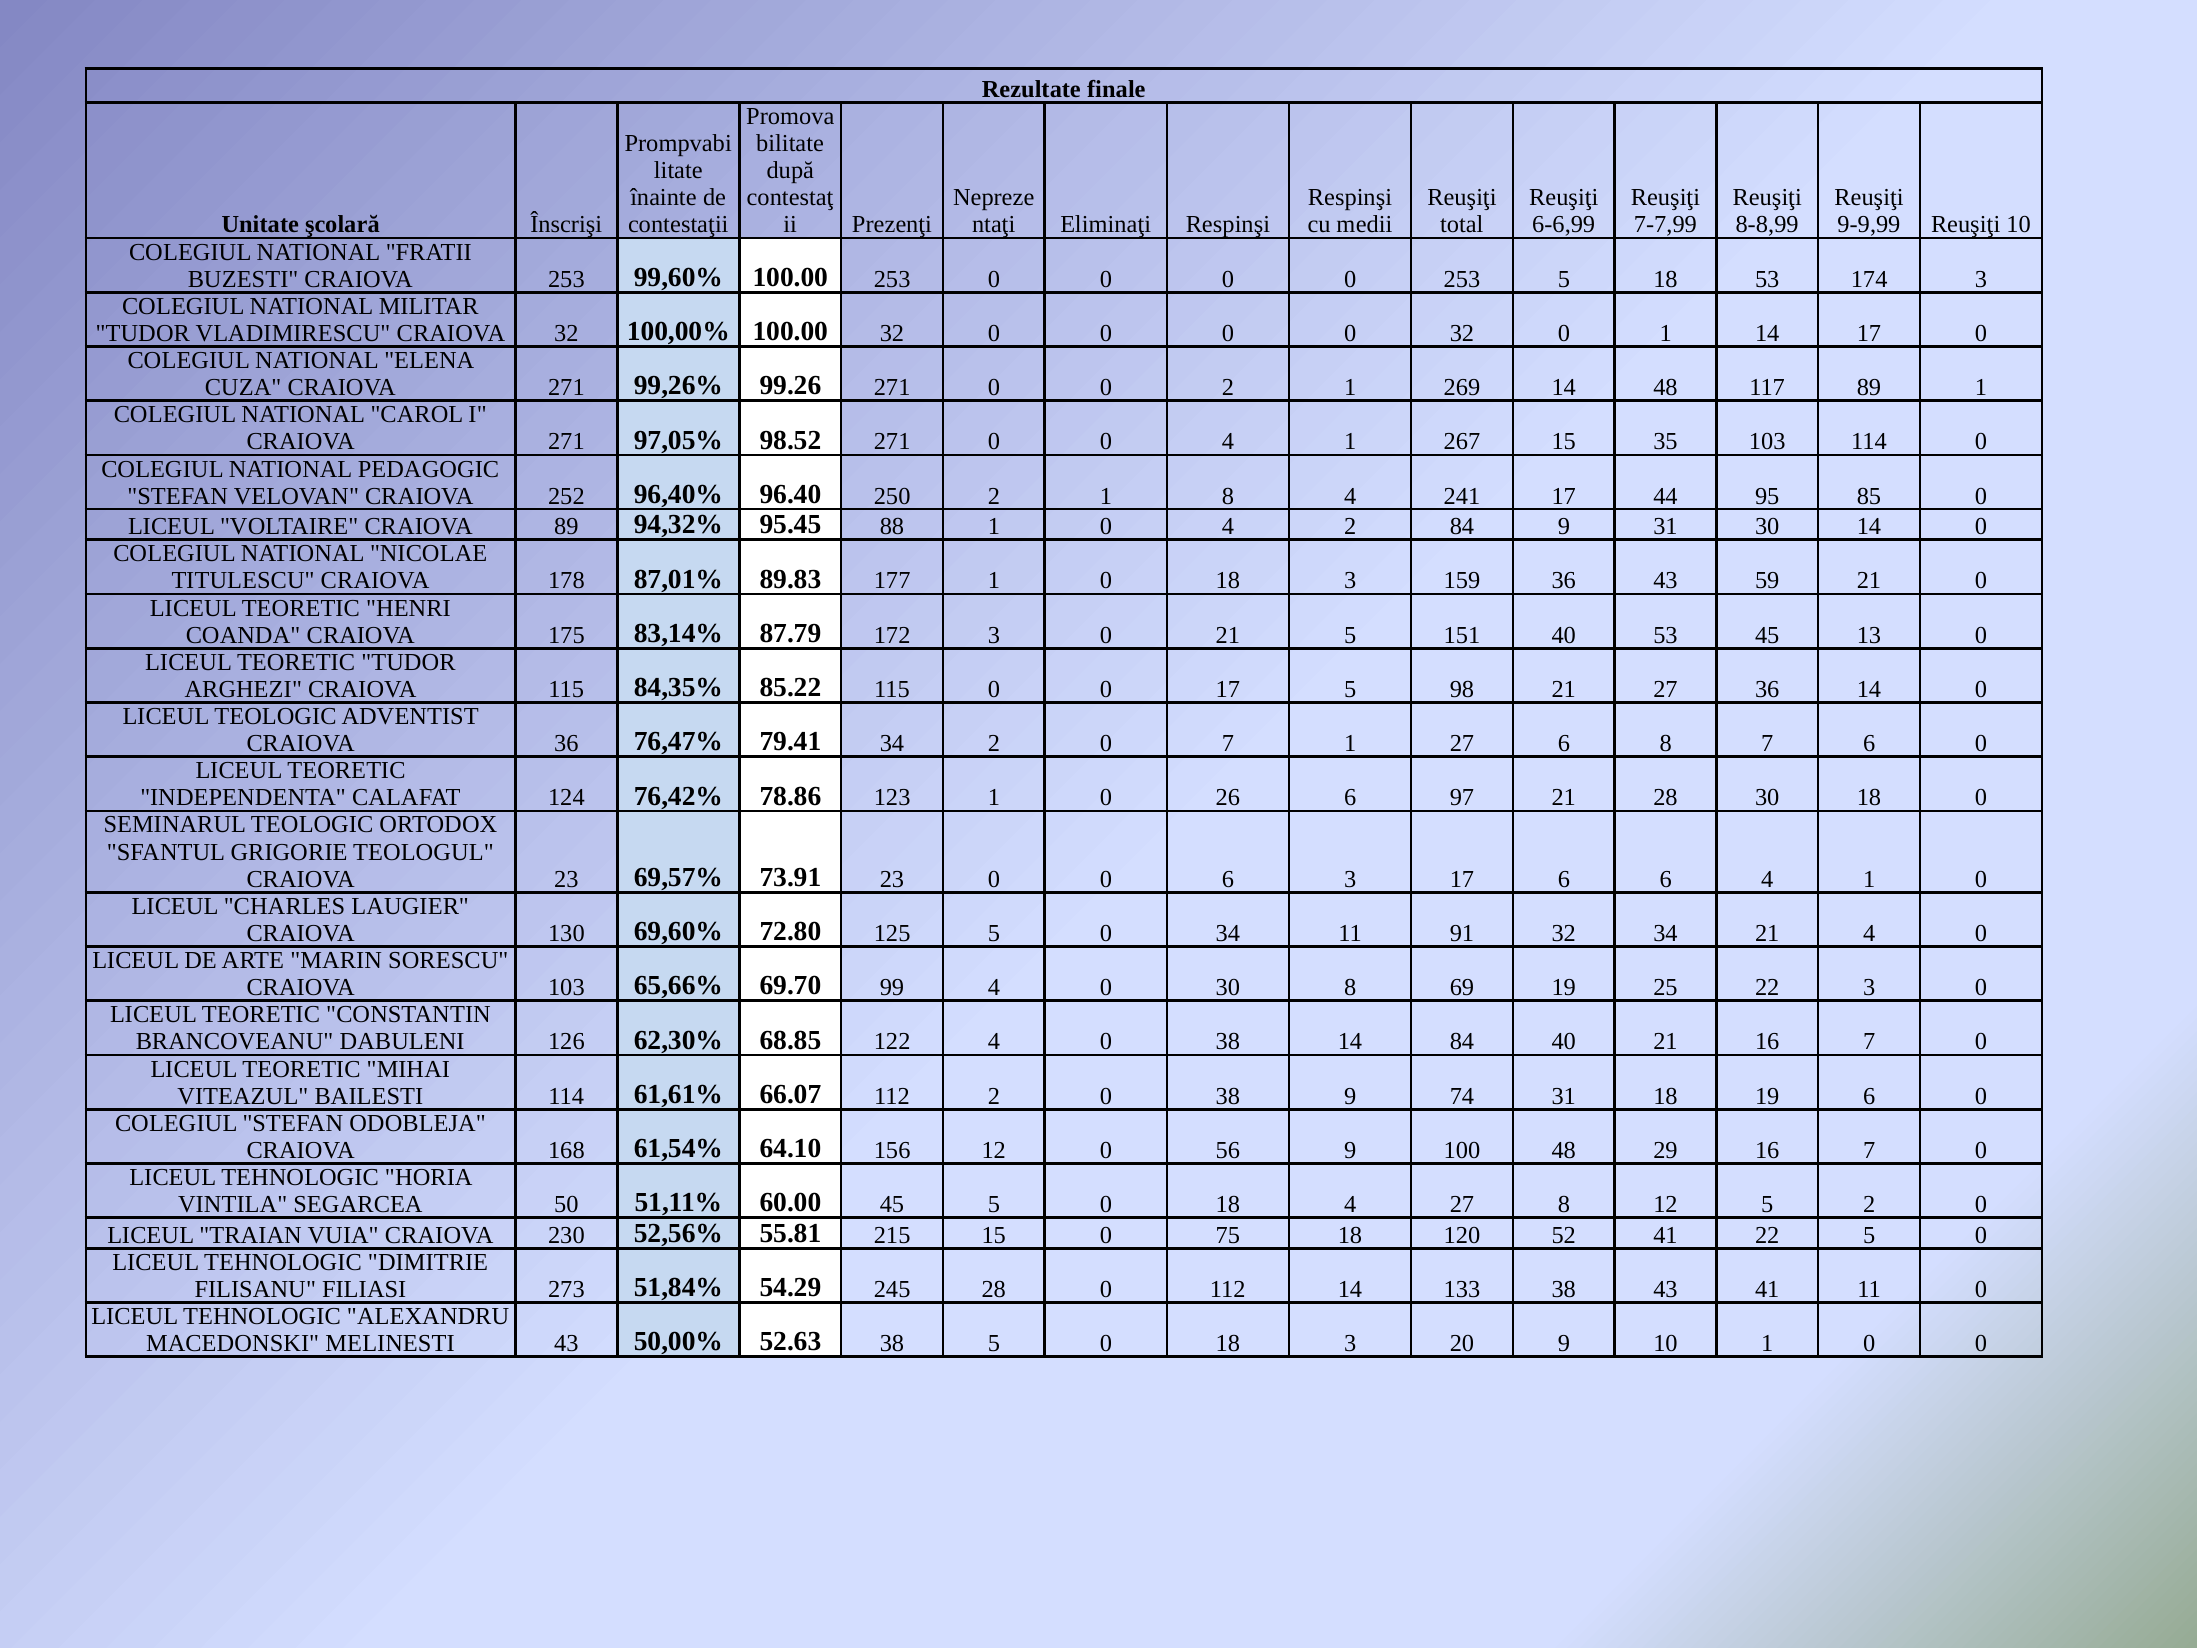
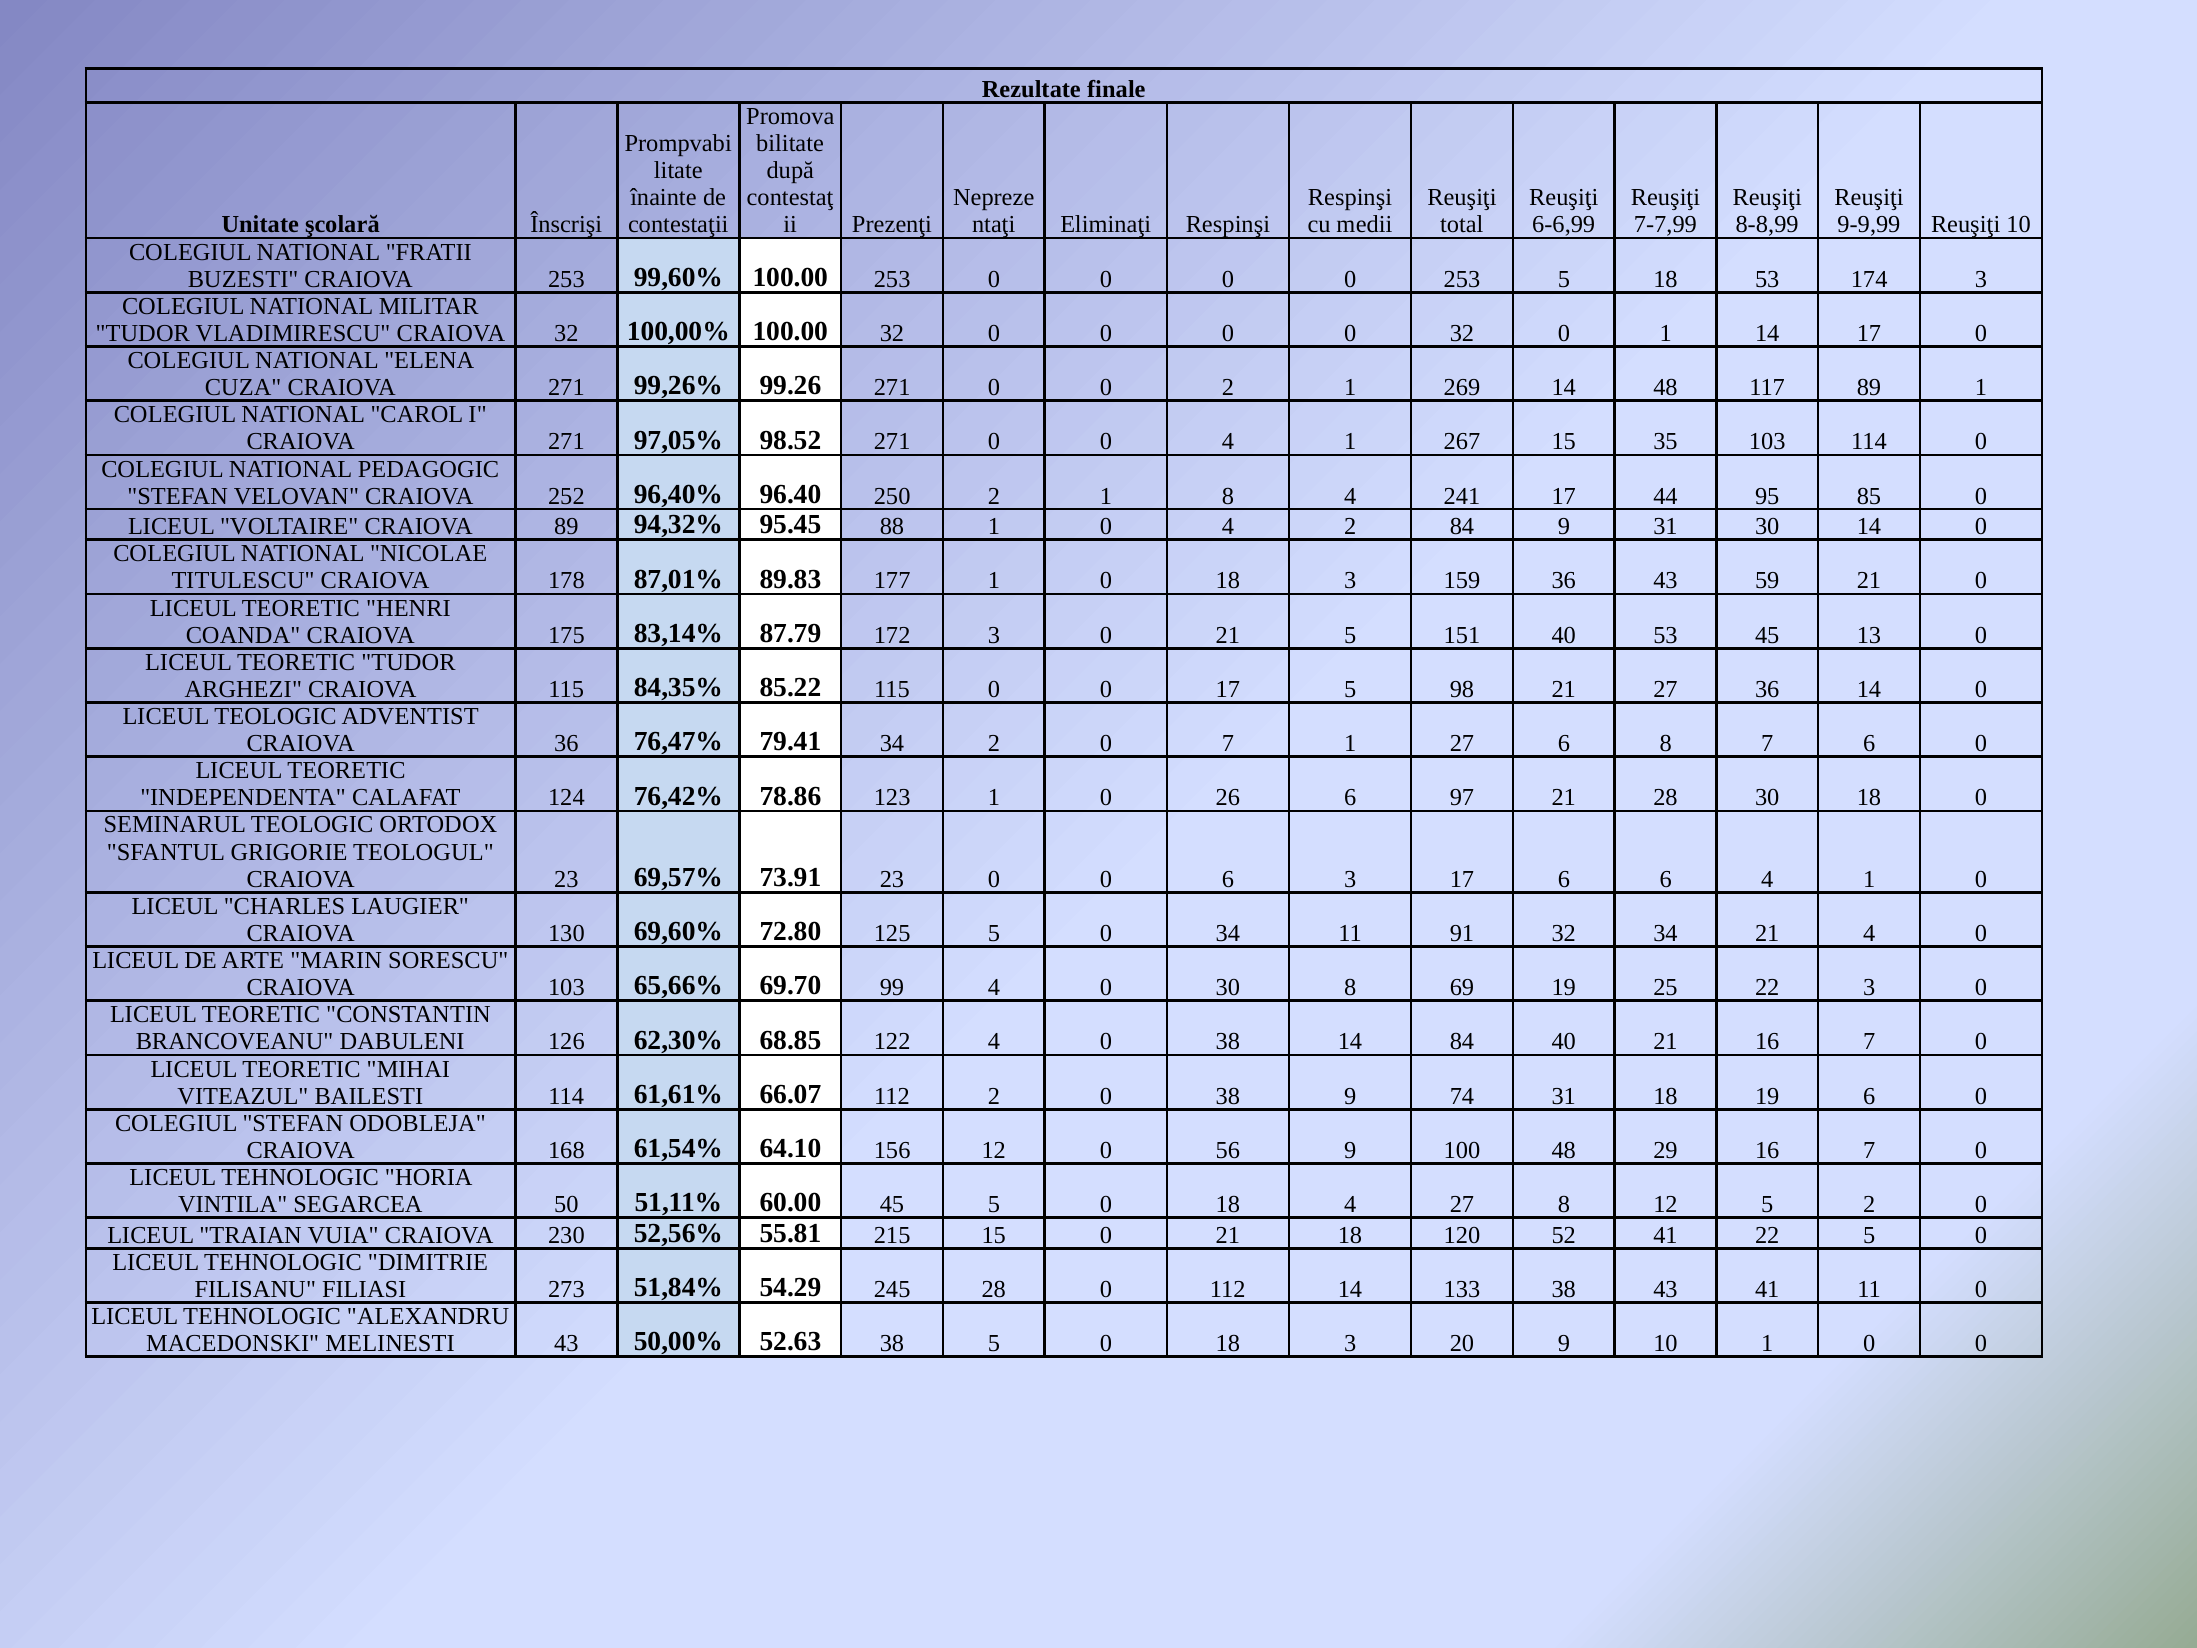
15 0 75: 75 -> 21
